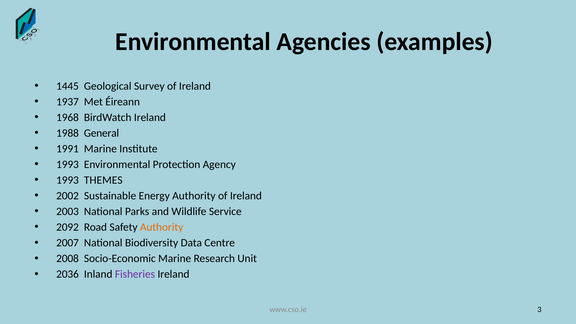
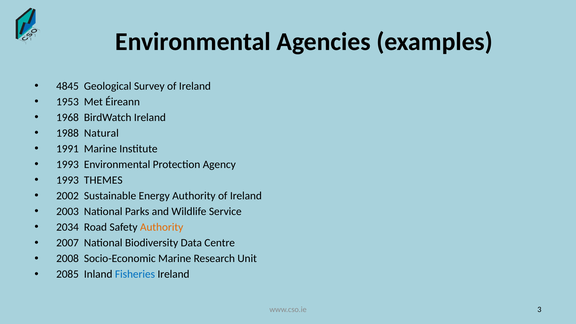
1445: 1445 -> 4845
1937: 1937 -> 1953
General: General -> Natural
2092: 2092 -> 2034
2036: 2036 -> 2085
Fisheries colour: purple -> blue
